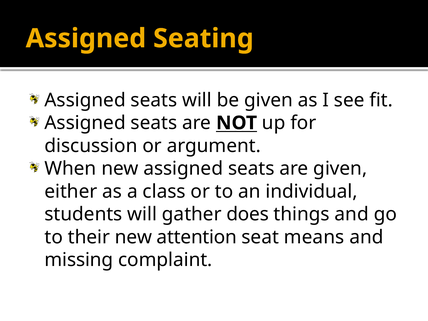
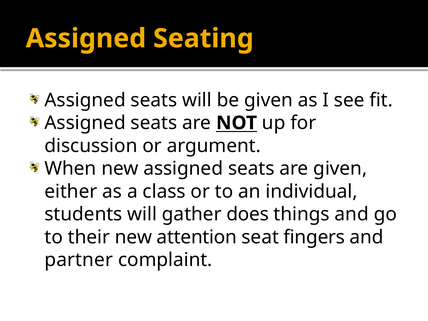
means: means -> fingers
missing: missing -> partner
